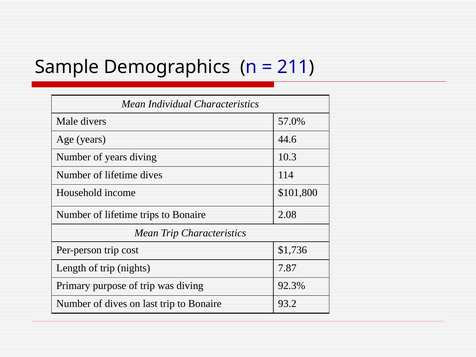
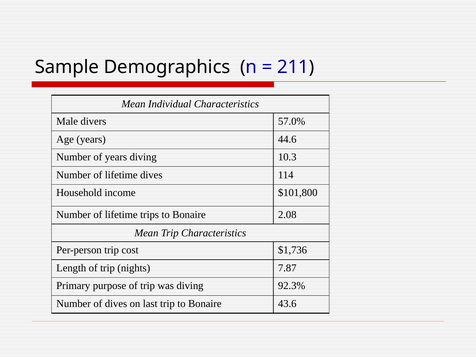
93.2: 93.2 -> 43.6
